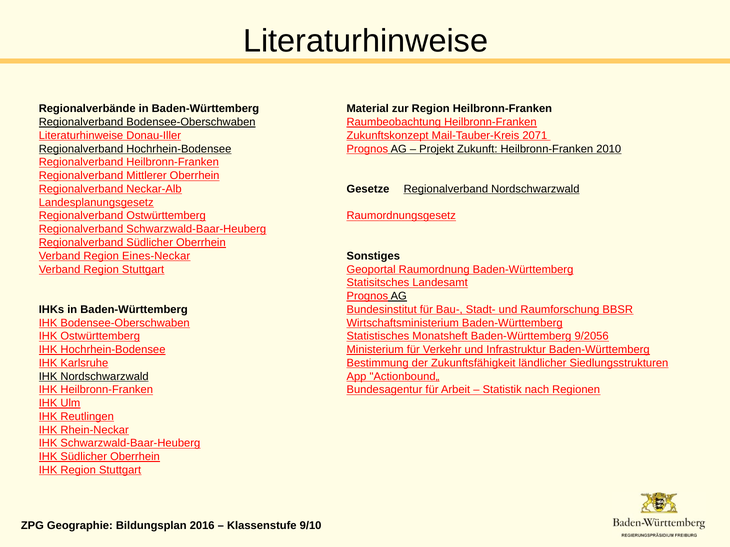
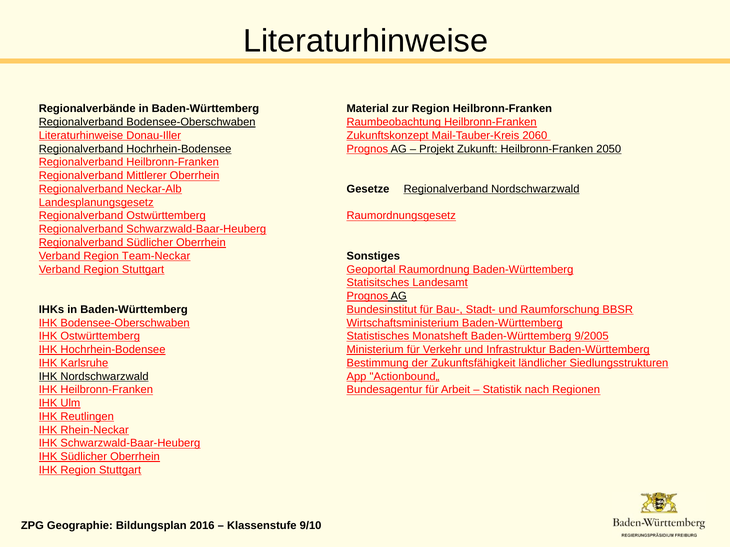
2071: 2071 -> 2060
2010: 2010 -> 2050
Eines-Neckar: Eines-Neckar -> Team-Neckar
9/2056: 9/2056 -> 9/2005
